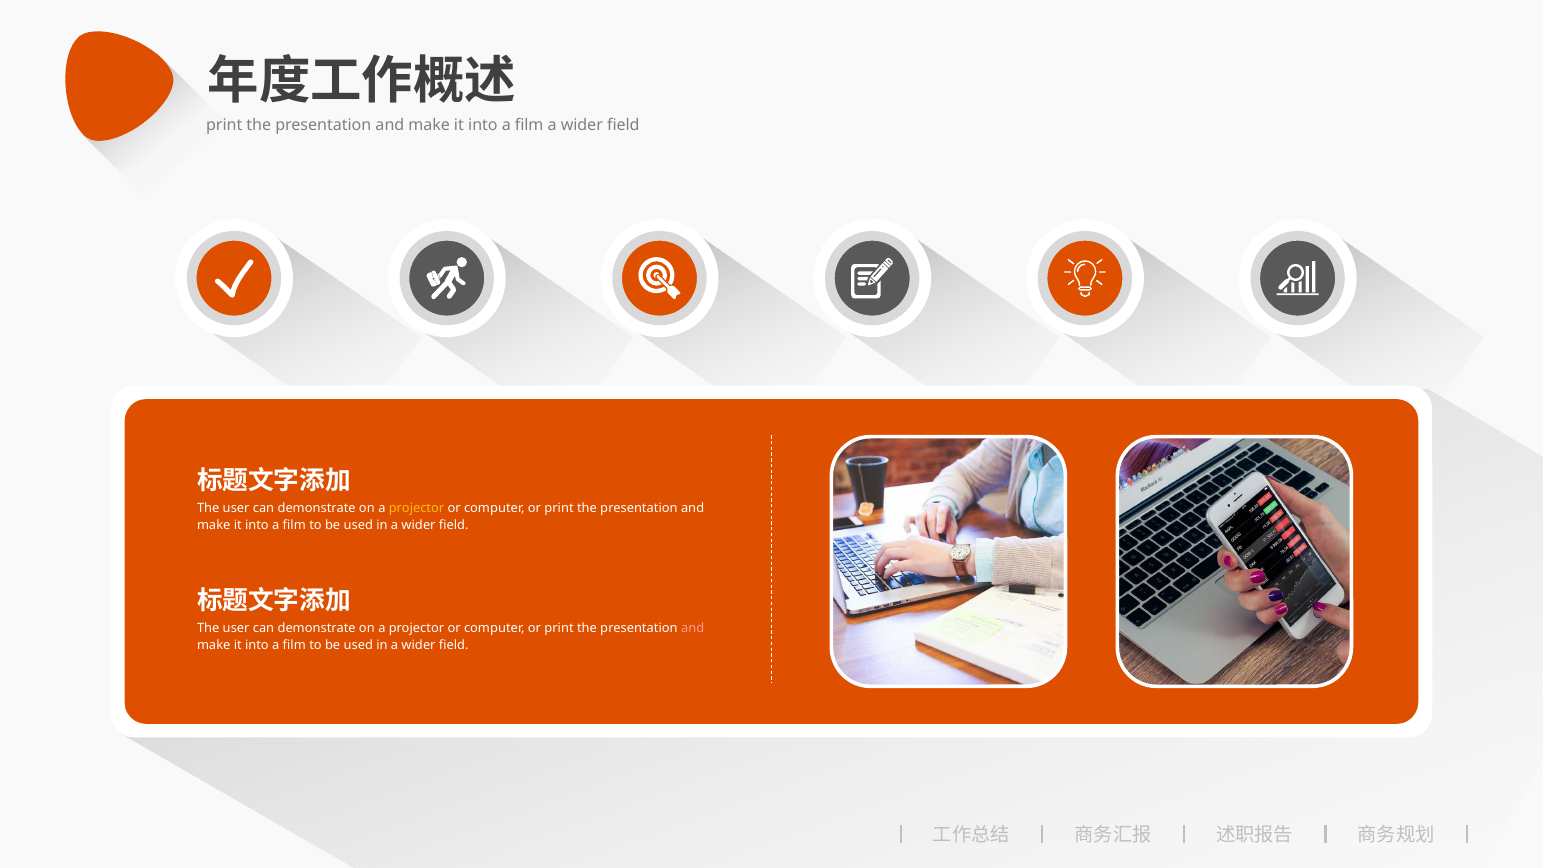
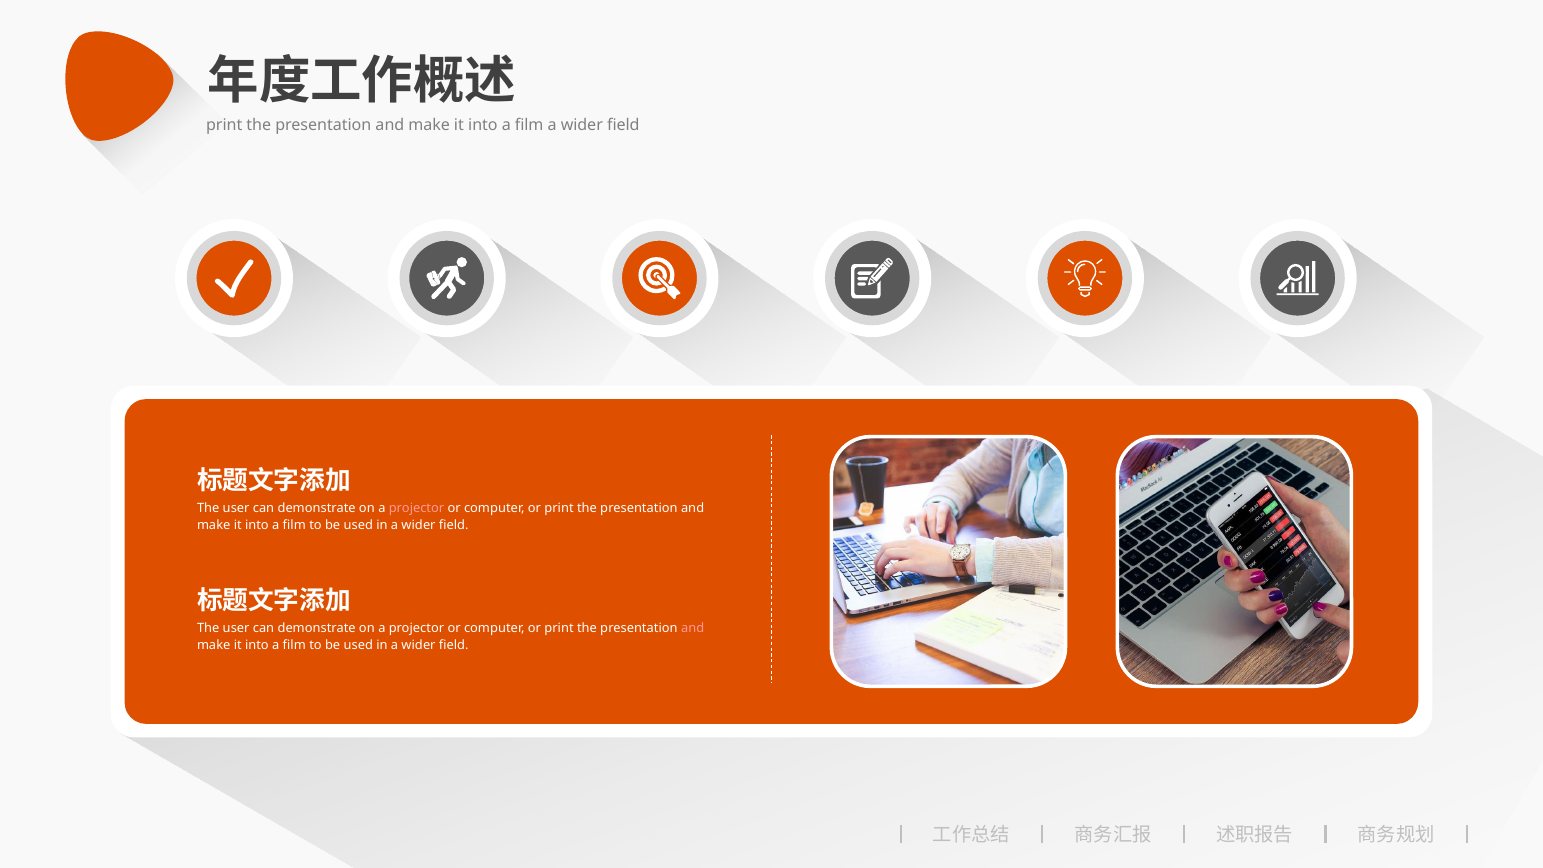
projector at (416, 508) colour: yellow -> pink
